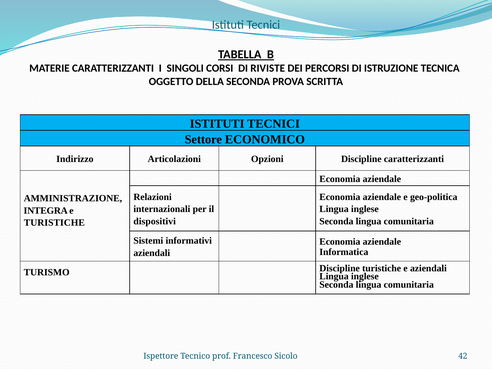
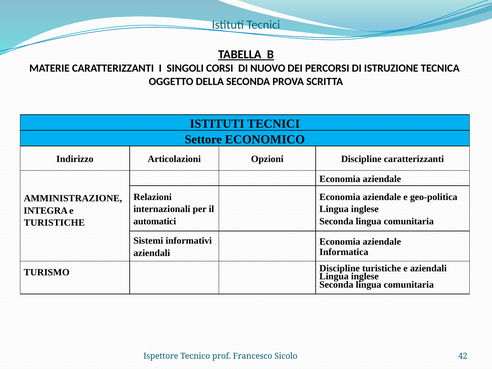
RIVISTE: RIVISTE -> NUOVO
dispositivi: dispositivi -> automatici
